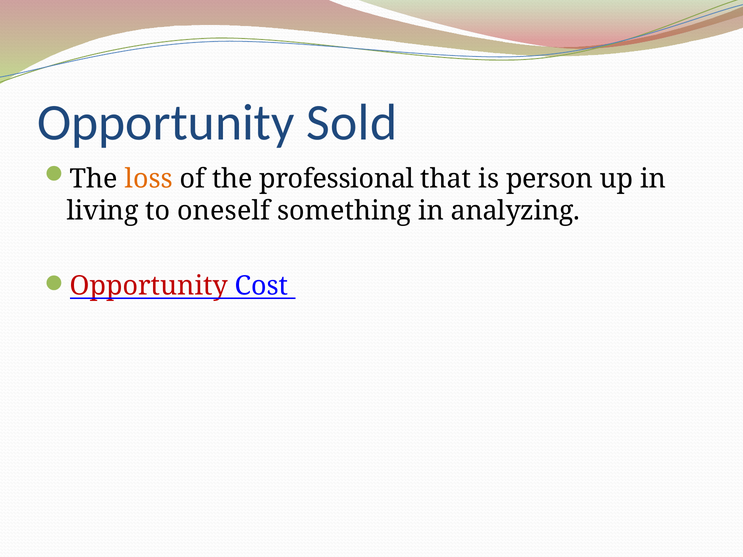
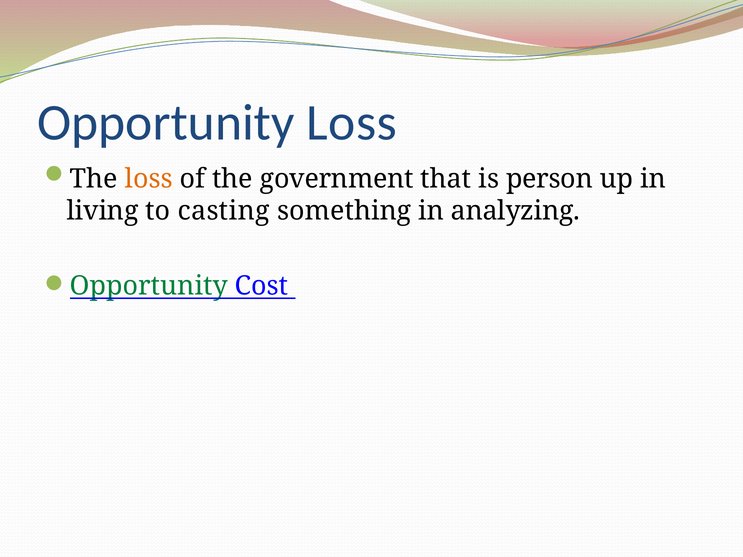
Opportunity Sold: Sold -> Loss
professional: professional -> government
oneself: oneself -> casting
Opportunity at (149, 286) colour: red -> green
